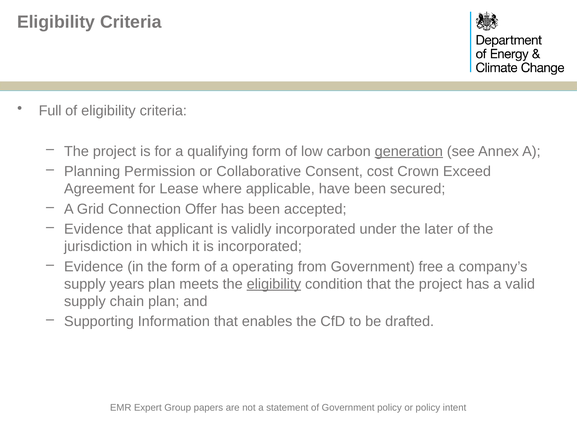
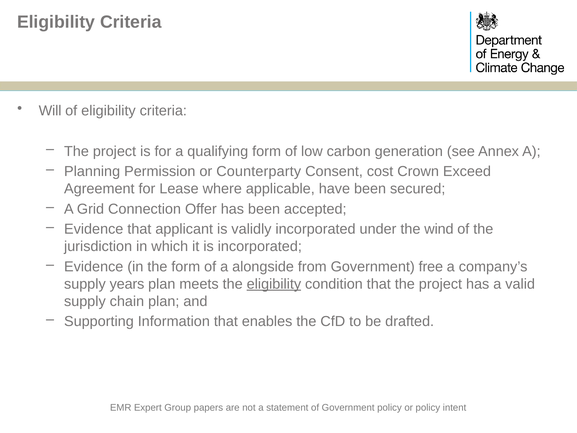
Full: Full -> Will
generation underline: present -> none
Collaborative: Collaborative -> Counterparty
later: later -> wind
operating: operating -> alongside
